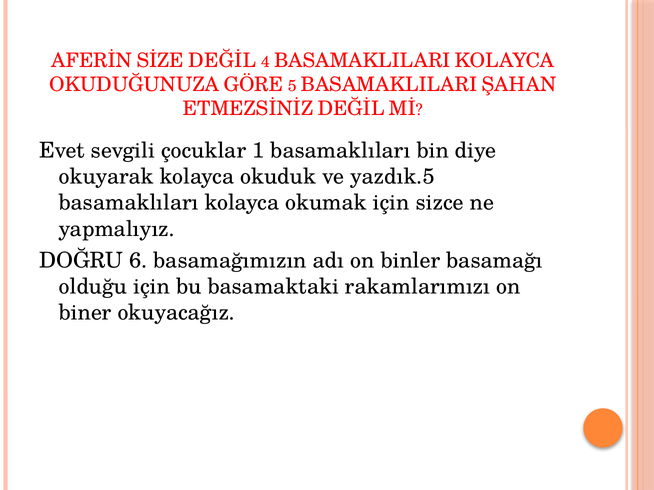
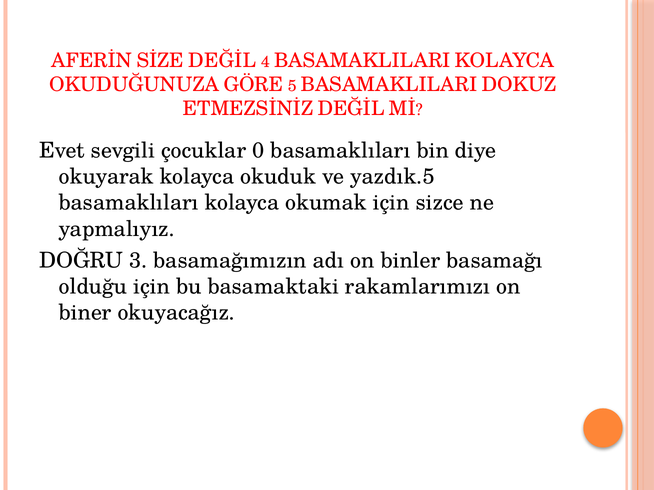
ŞAHAN: ŞAHAN -> DOKUZ
1: 1 -> 0
6: 6 -> 3
